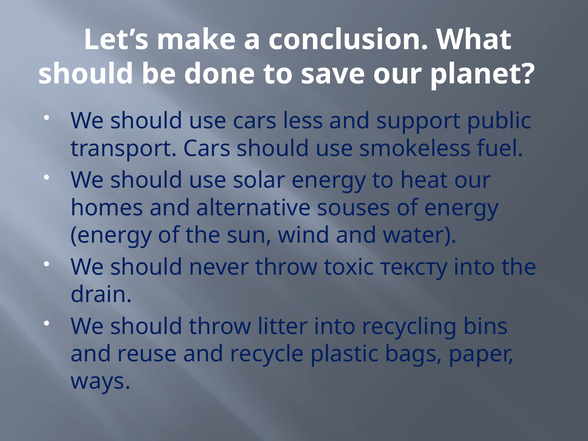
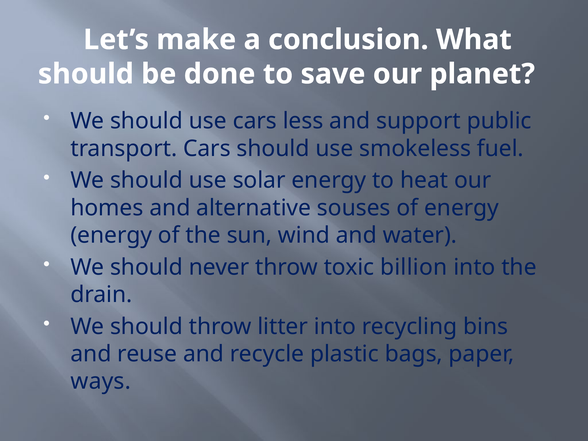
тексту: тексту -> billion
